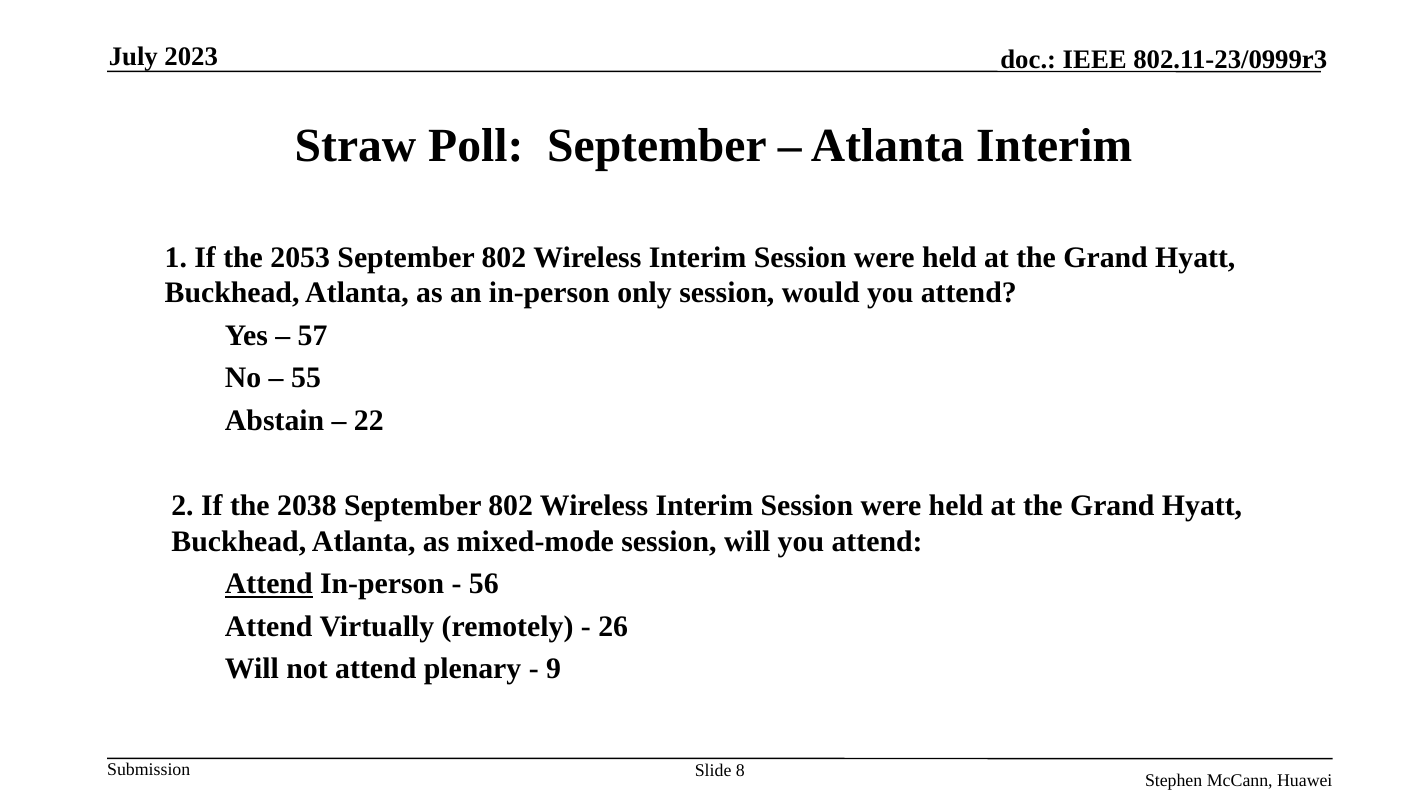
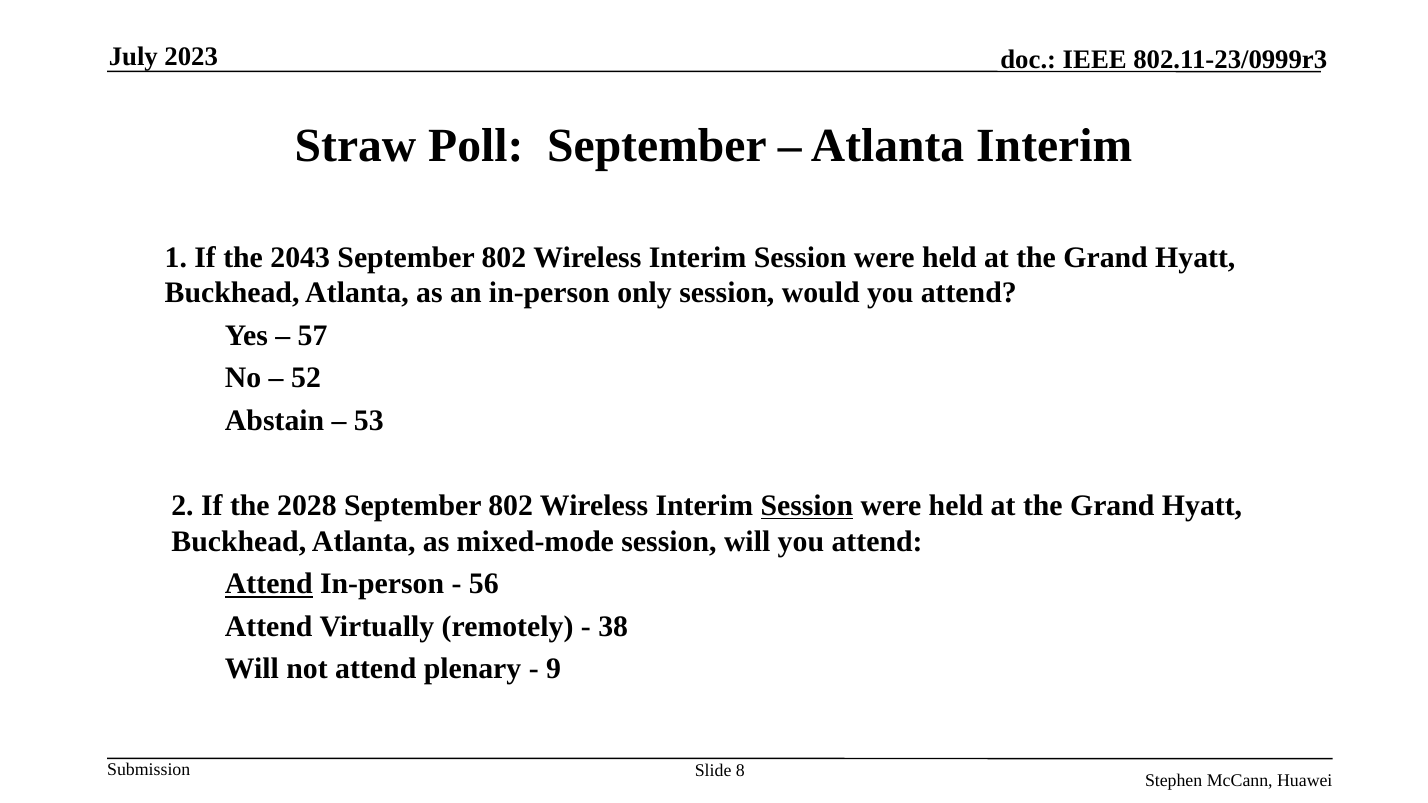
2053: 2053 -> 2043
55: 55 -> 52
22: 22 -> 53
2038: 2038 -> 2028
Session at (807, 506) underline: none -> present
26: 26 -> 38
